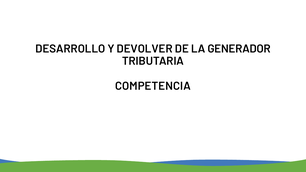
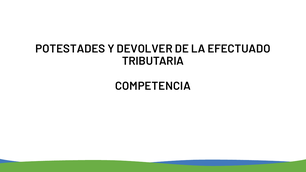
DESARROLLO: DESARROLLO -> POTESTADES
GENERADOR: GENERADOR -> EFECTUADO
